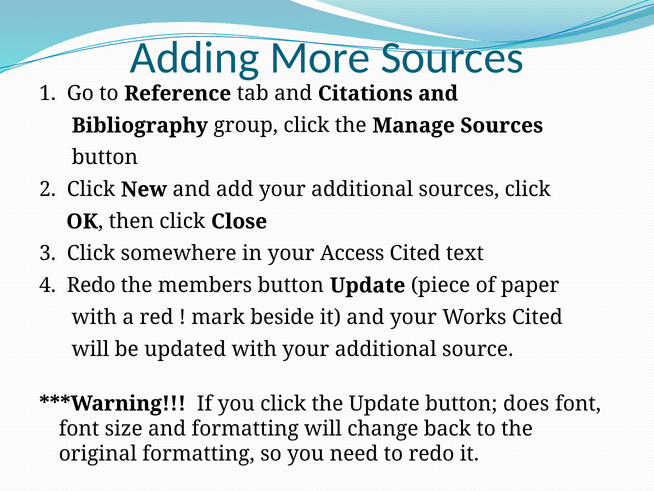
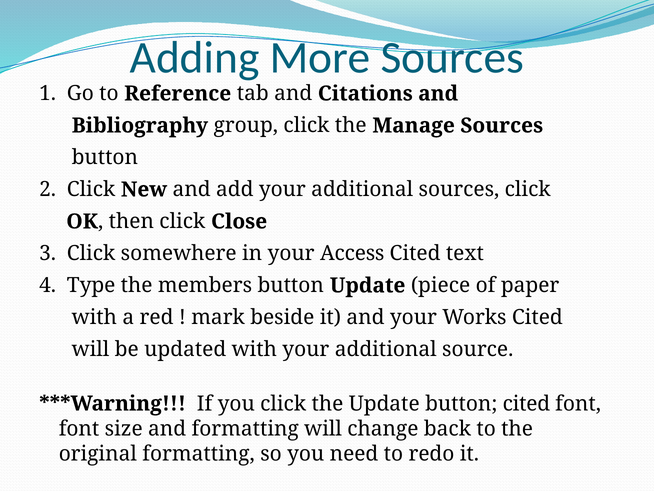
4 Redo: Redo -> Type
button does: does -> cited
